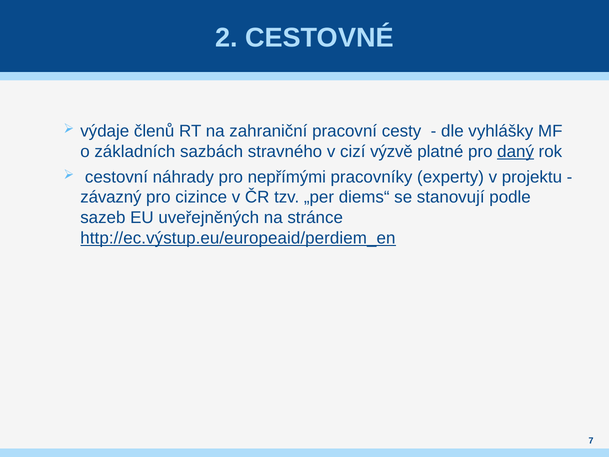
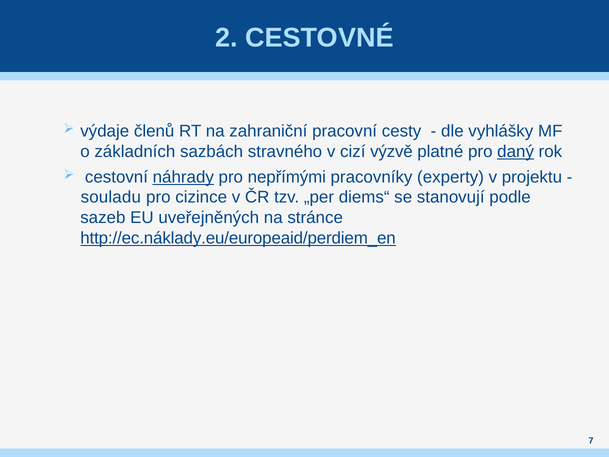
náhrady underline: none -> present
závazný: závazný -> souladu
http://ec.výstup.eu/europeaid/perdiem_en: http://ec.výstup.eu/europeaid/perdiem_en -> http://ec.náklady.eu/europeaid/perdiem_en
